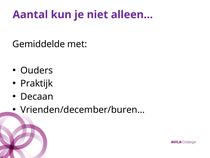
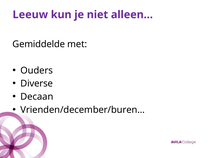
Aantal: Aantal -> Leeuw
Praktijk: Praktijk -> Diverse
